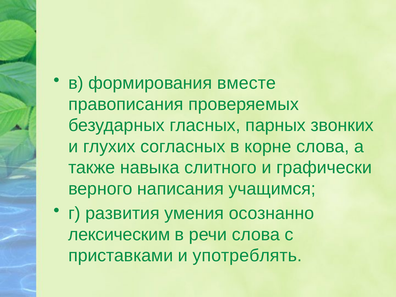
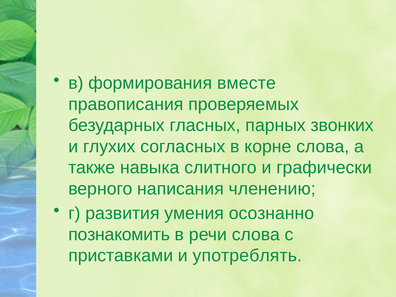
учащимся: учащимся -> членению
лексическим: лексическим -> познакомить
